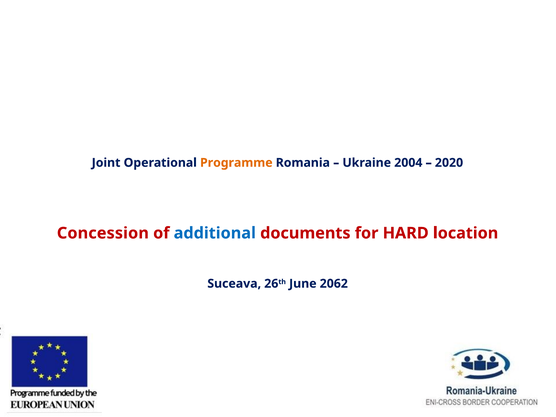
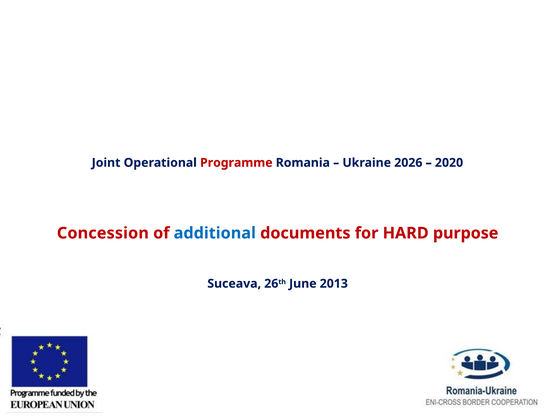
Programme colour: orange -> red
2004: 2004 -> 2026
location: location -> purpose
2062: 2062 -> 2013
